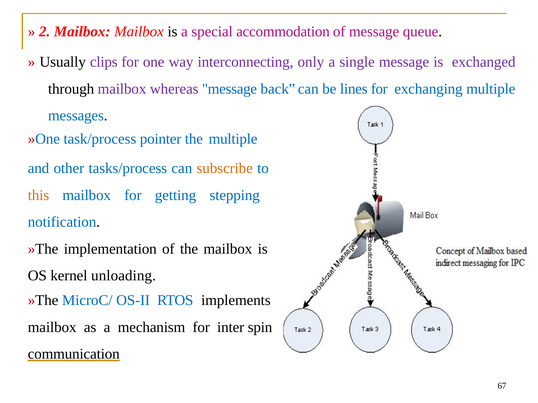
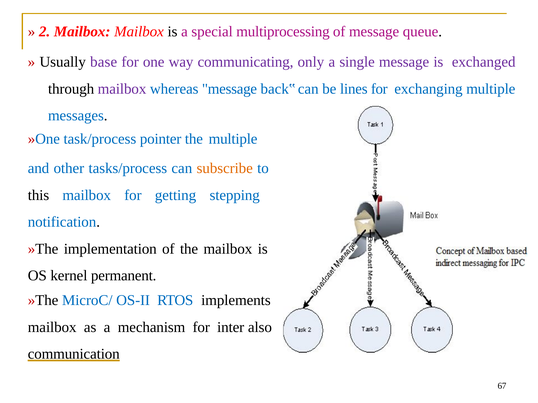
accommodation: accommodation -> multiprocessing
clips: clips -> base
interconnecting: interconnecting -> communicating
whereas colour: purple -> blue
this colour: orange -> black
unloading: unloading -> permanent
spin: spin -> also
